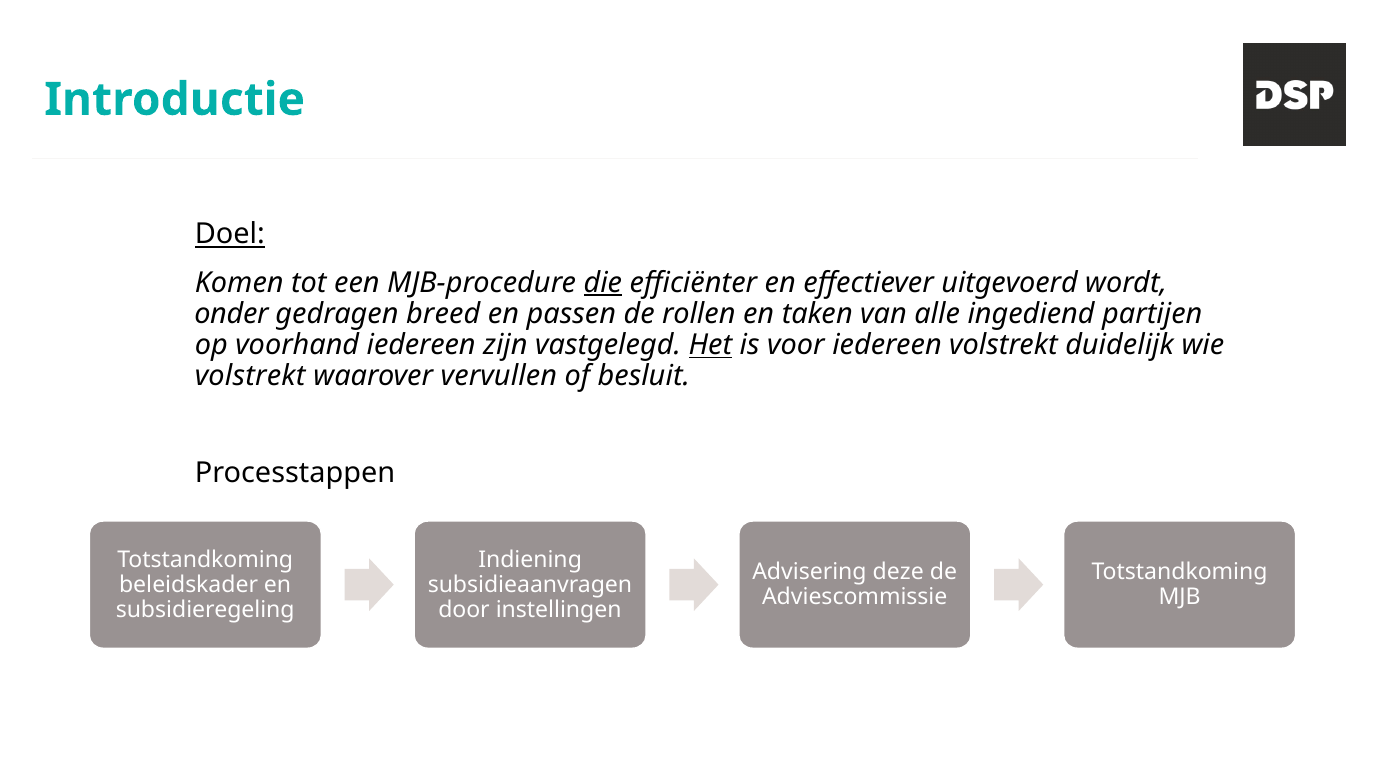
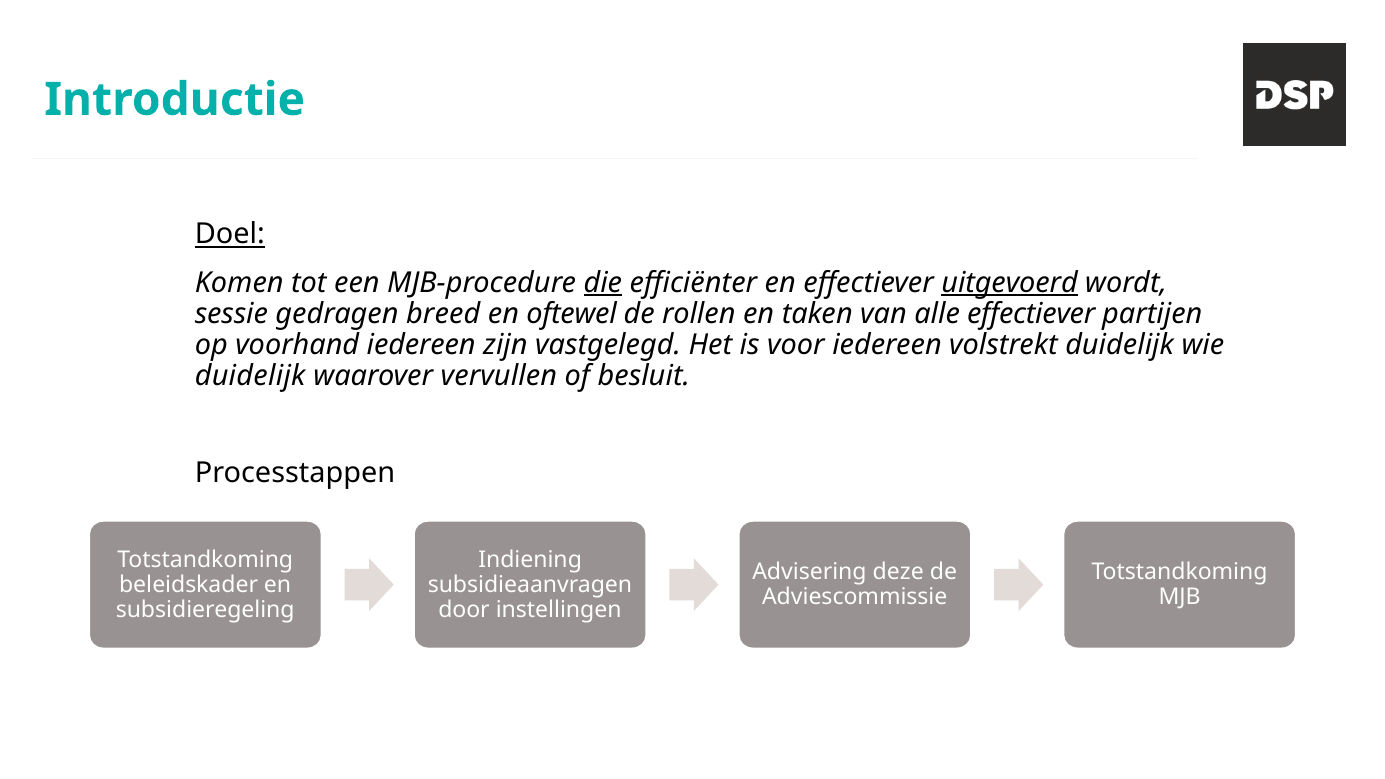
uitgevoerd underline: none -> present
onder: onder -> sessie
passen: passen -> oftewel
alle ingediend: ingediend -> effectiever
Het underline: present -> none
volstrekt at (250, 376): volstrekt -> duidelijk
